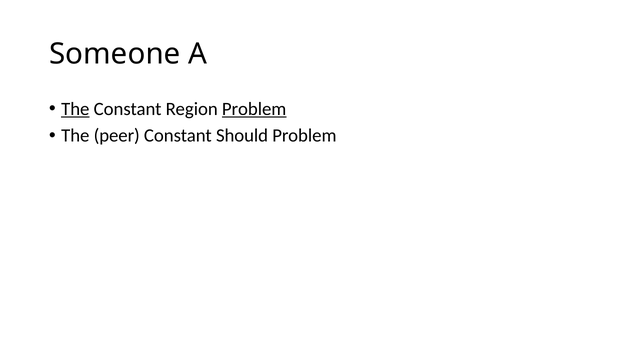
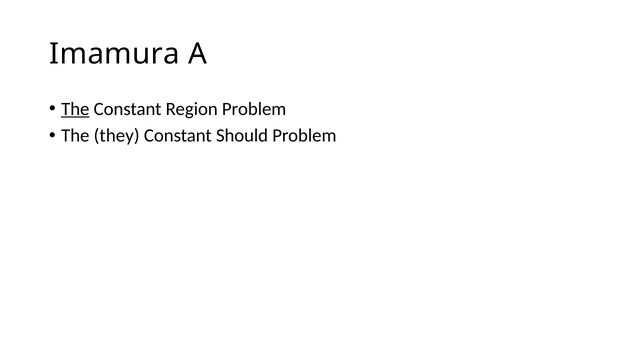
Someone: Someone -> Imamura
Problem at (254, 109) underline: present -> none
peer: peer -> they
